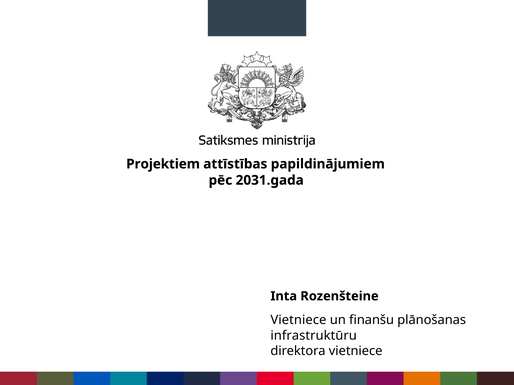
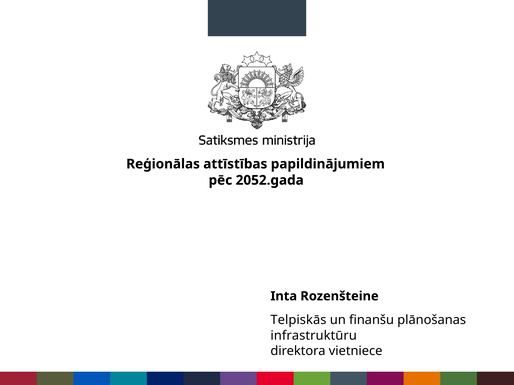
Projektiem: Projektiem -> Reģionālas
2031.gada: 2031.gada -> 2052.gada
Vietniece at (298, 321): Vietniece -> Telpiskās
